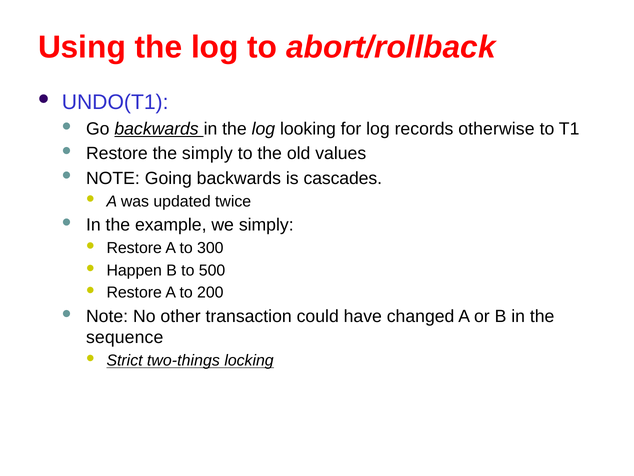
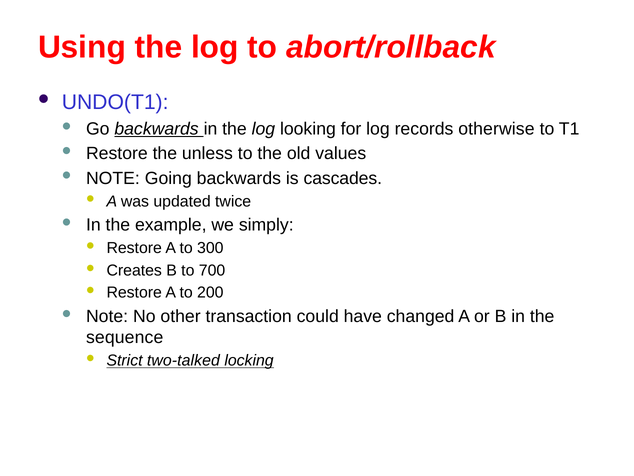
the simply: simply -> unless
Happen: Happen -> Creates
500: 500 -> 700
two-things: two-things -> two-talked
